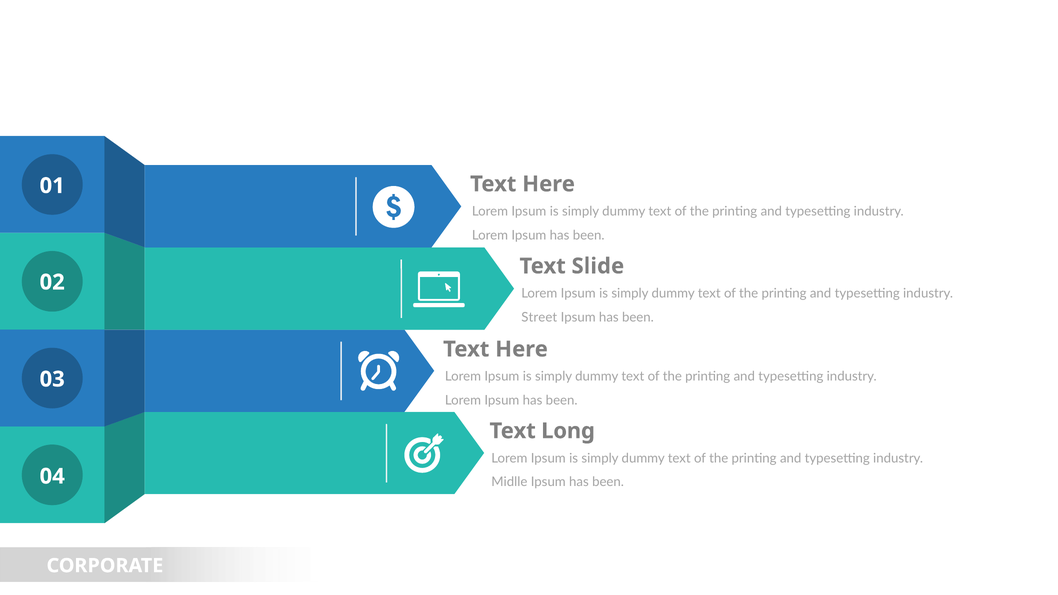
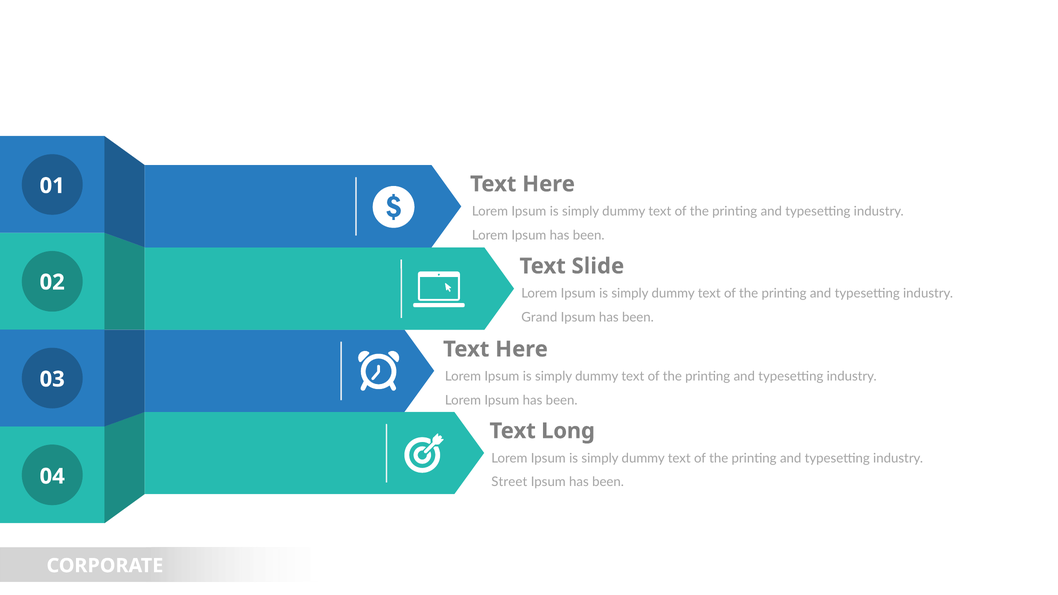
Street: Street -> Grand
Midlle: Midlle -> Street
